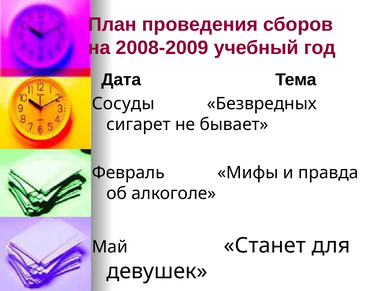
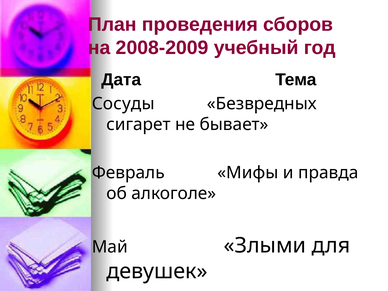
Станет: Станет -> Злыми
